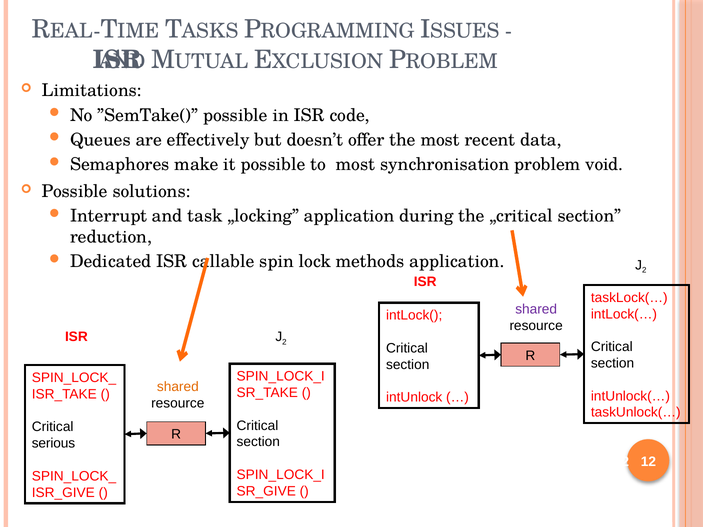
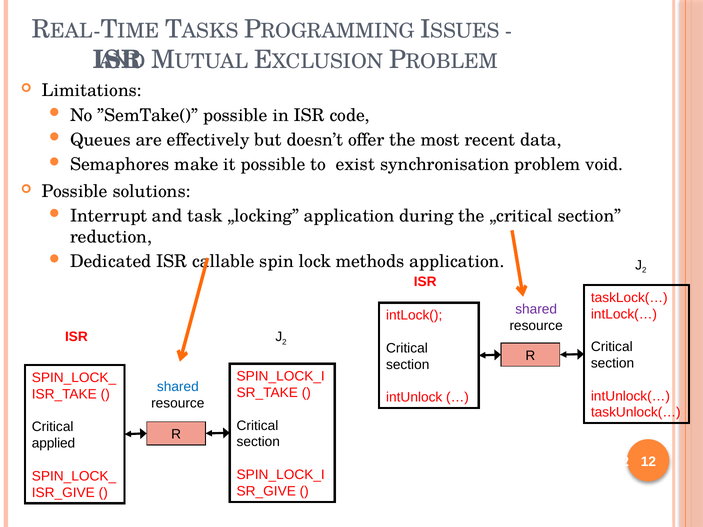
to most: most -> exist
shared at (178, 387) colour: orange -> blue
serious: serious -> applied
